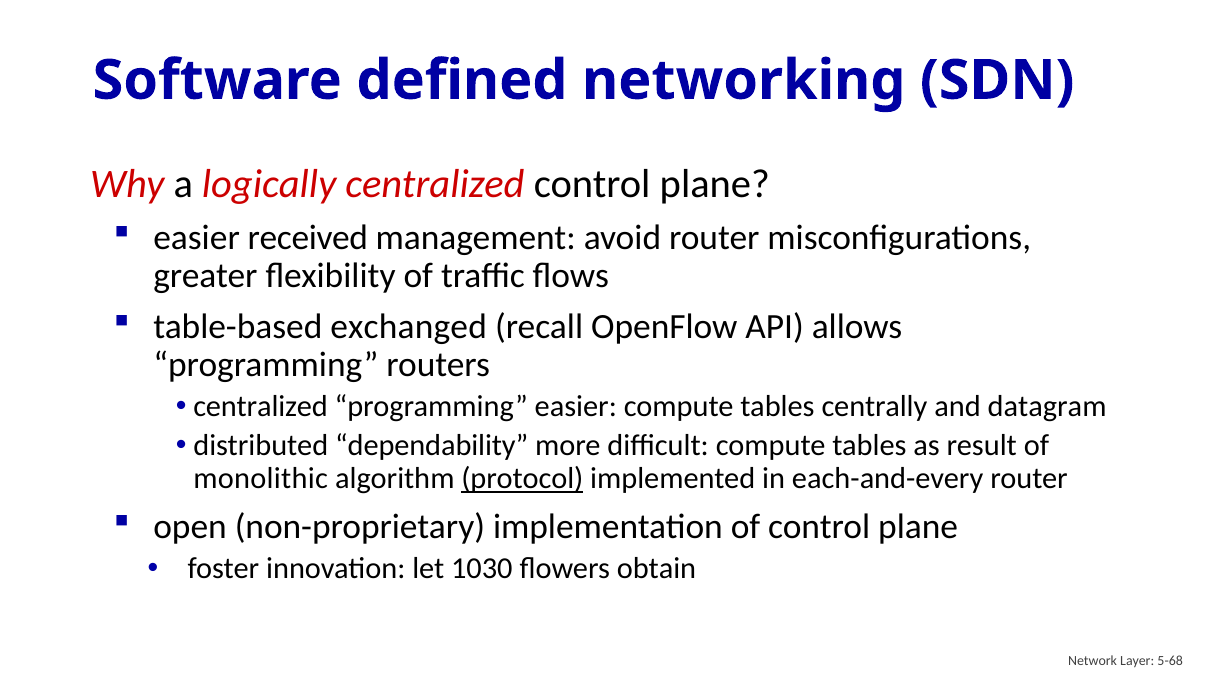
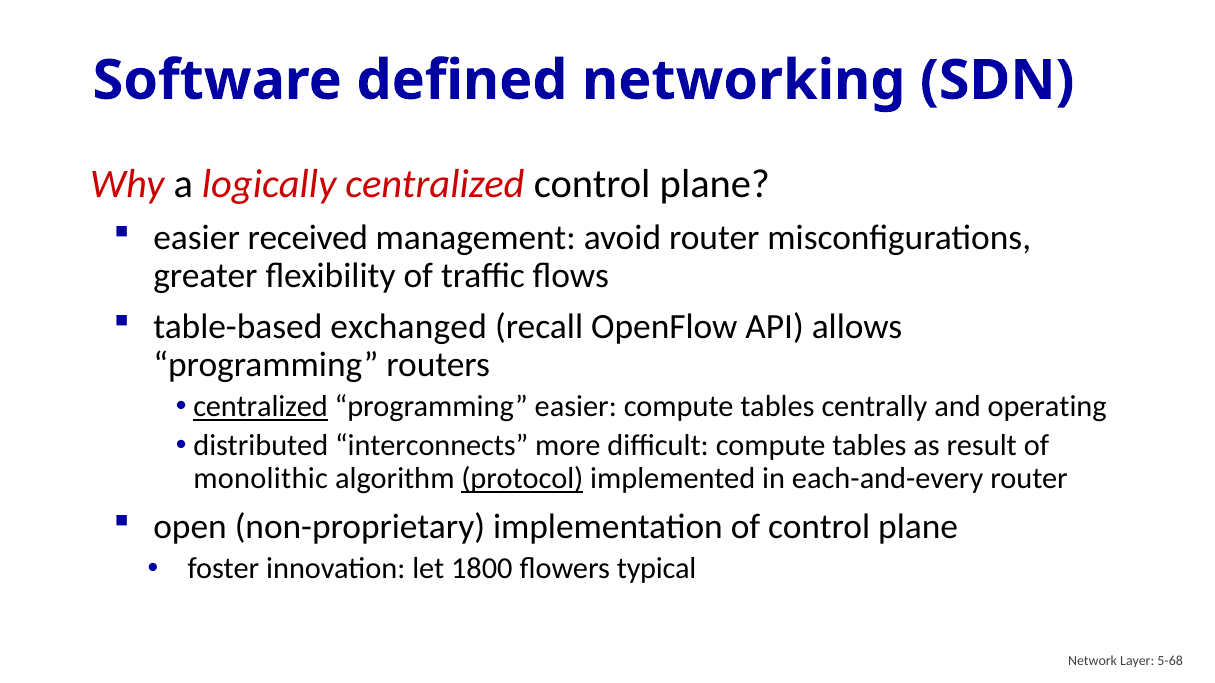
centralized at (261, 407) underline: none -> present
datagram: datagram -> operating
dependability: dependability -> interconnects
1030: 1030 -> 1800
obtain: obtain -> typical
